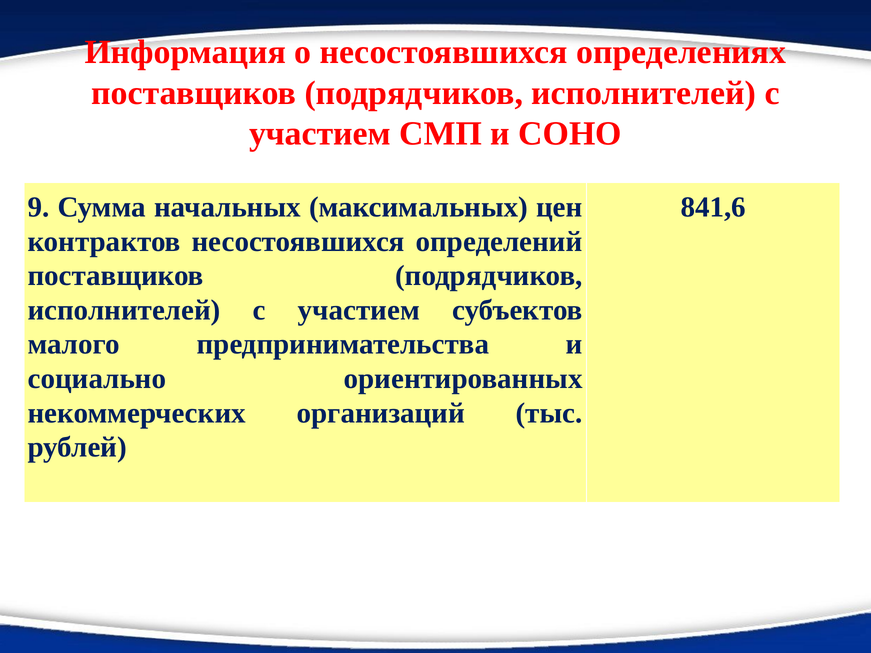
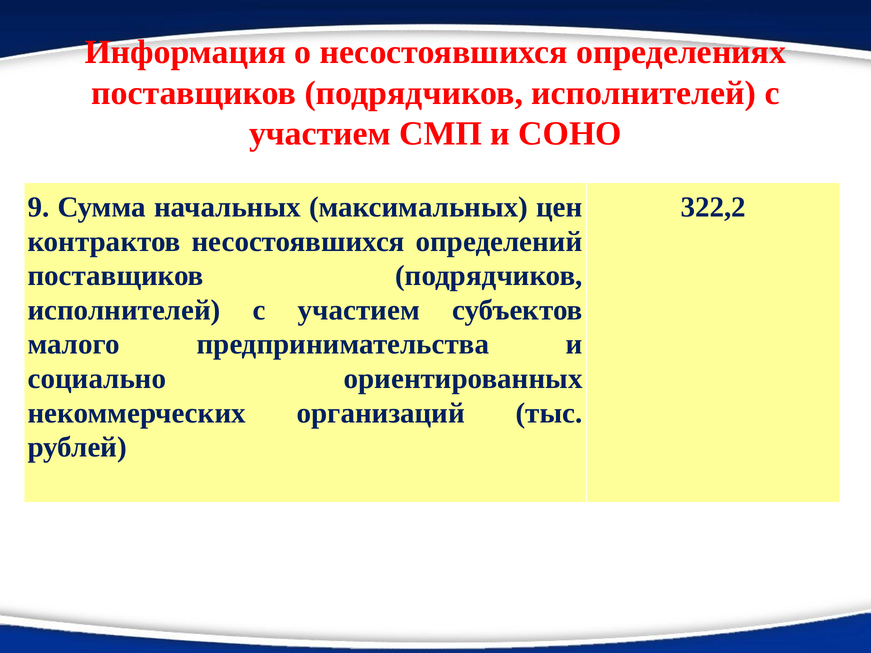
841,6: 841,6 -> 322,2
